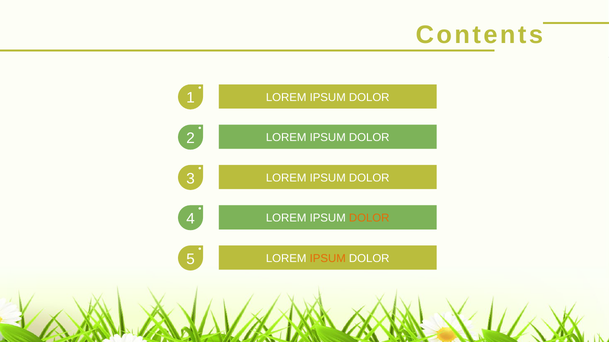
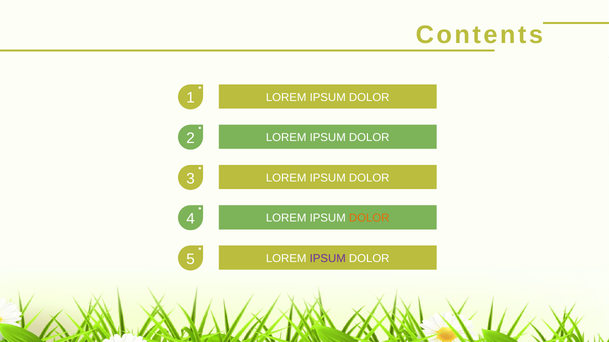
IPSUM at (328, 259) colour: orange -> purple
